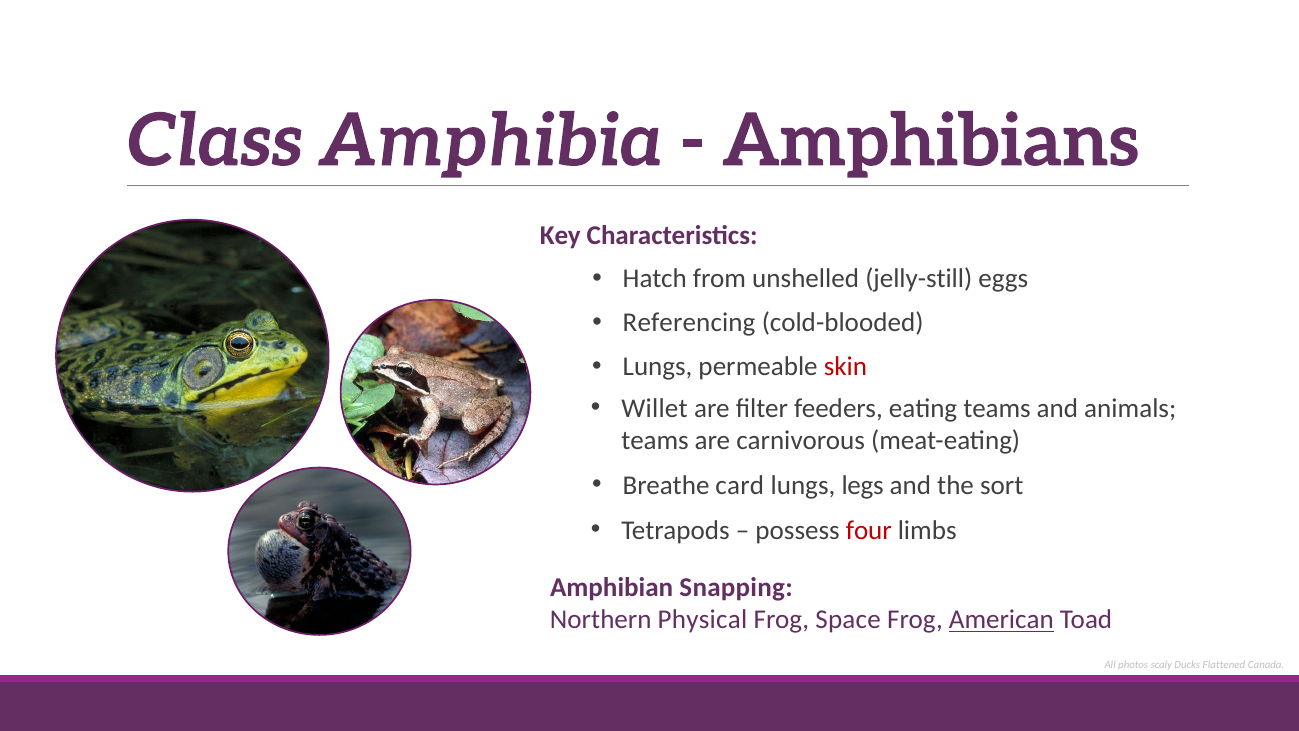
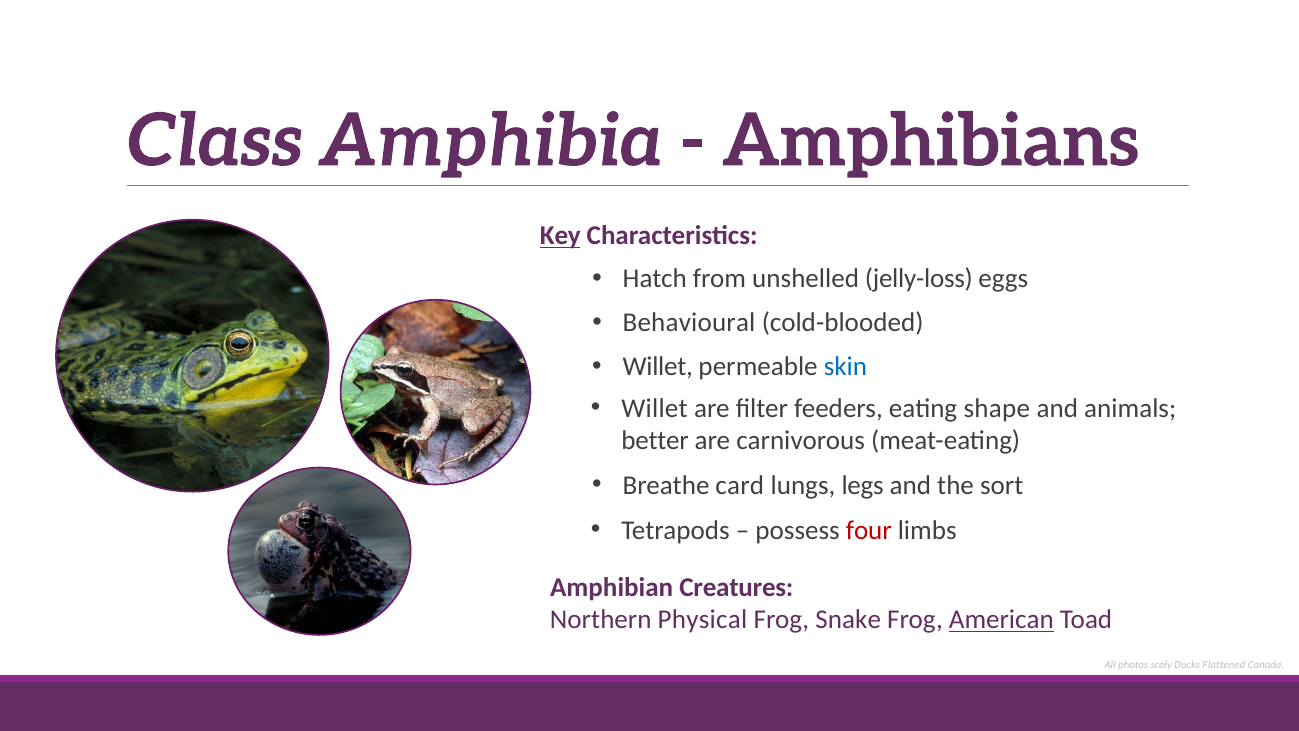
Key underline: none -> present
jelly-still: jelly-still -> jelly-loss
Referencing: Referencing -> Behavioural
Lungs at (658, 367): Lungs -> Willet
skin colour: red -> blue
eating teams: teams -> shape
teams at (655, 441): teams -> better
Snapping: Snapping -> Creatures
Space: Space -> Snake
